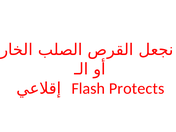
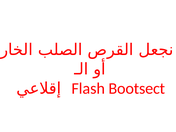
Protects: Protects -> Bootsect
